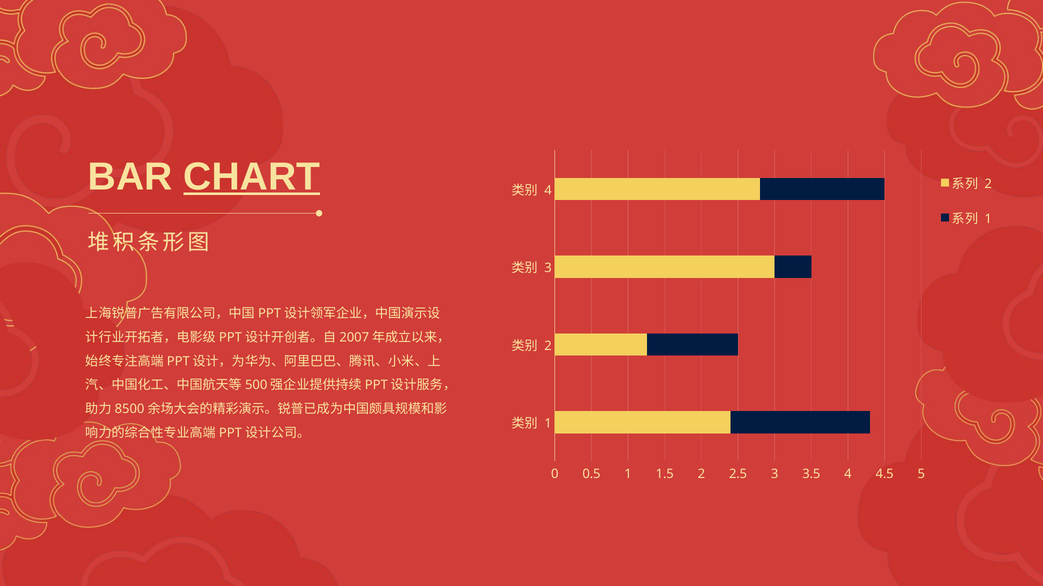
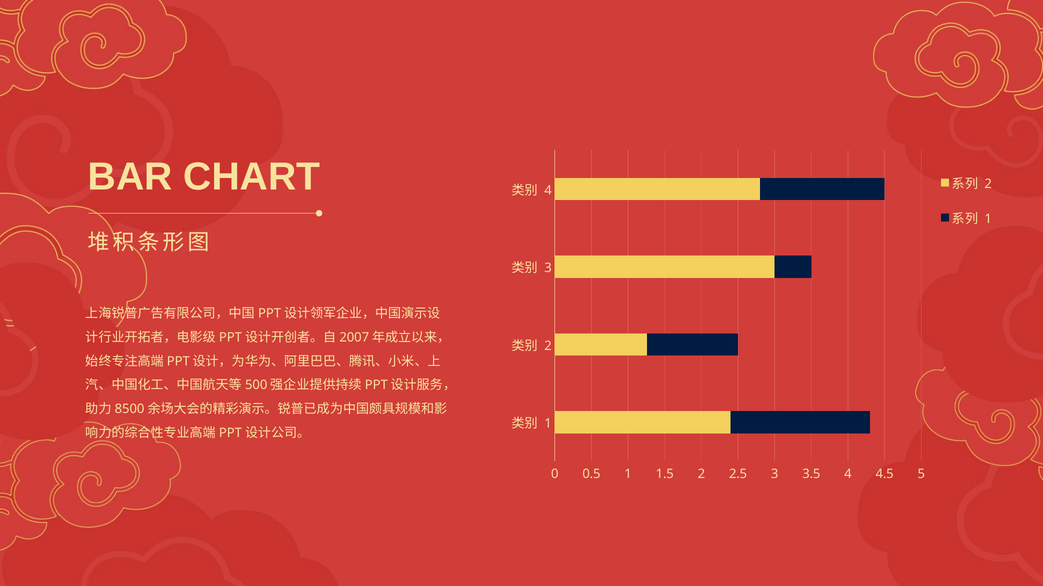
CHART underline: present -> none
